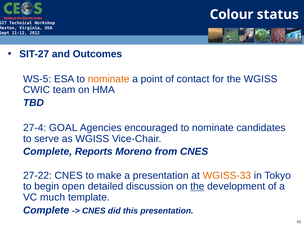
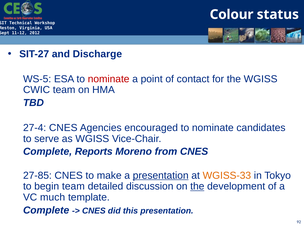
Outcomes: Outcomes -> Discharge
nominate at (109, 79) colour: orange -> red
27-4 GOAL: GOAL -> CNES
27-22: 27-22 -> 27-85
presentation at (161, 175) underline: none -> present
begin open: open -> team
